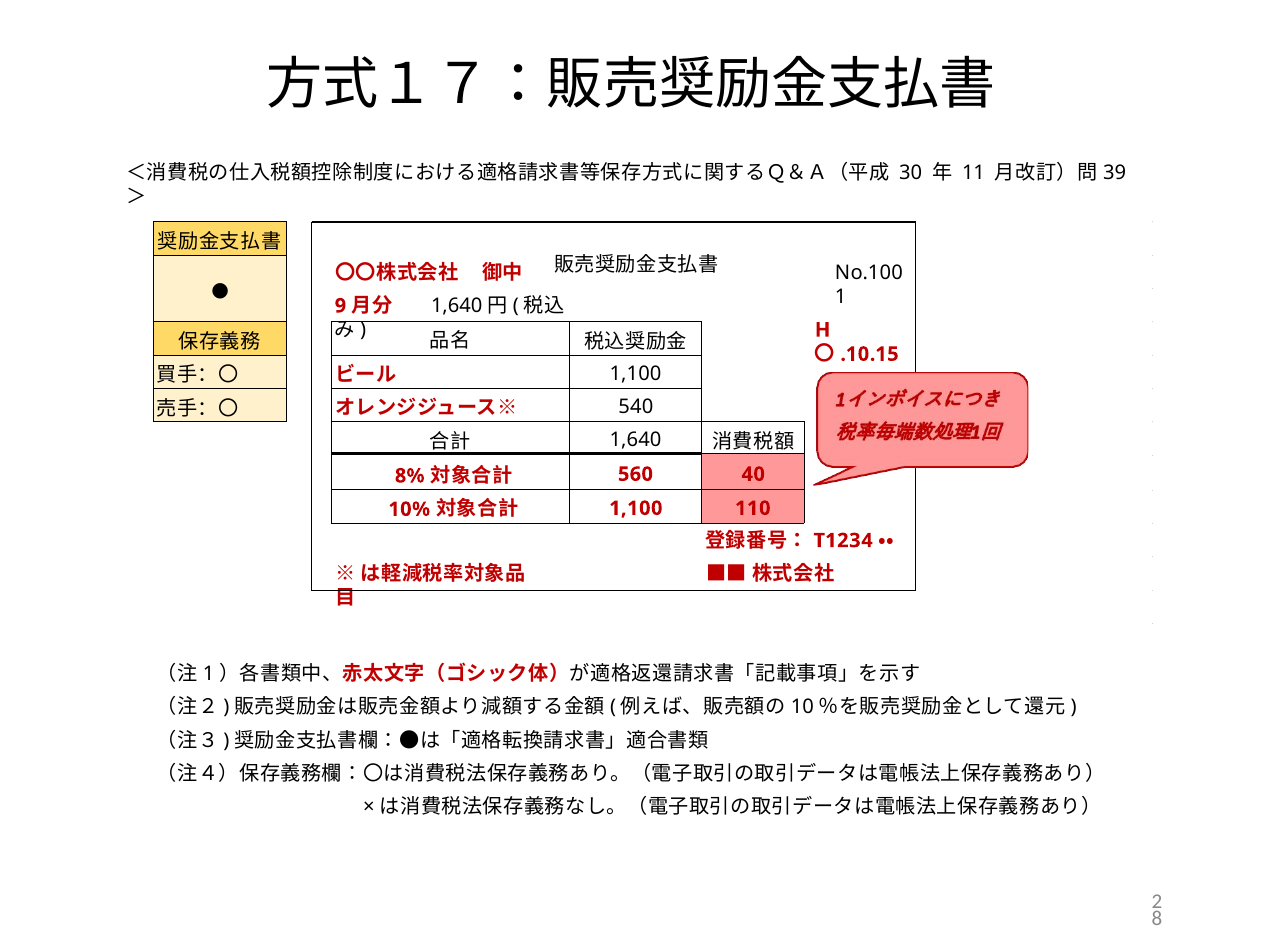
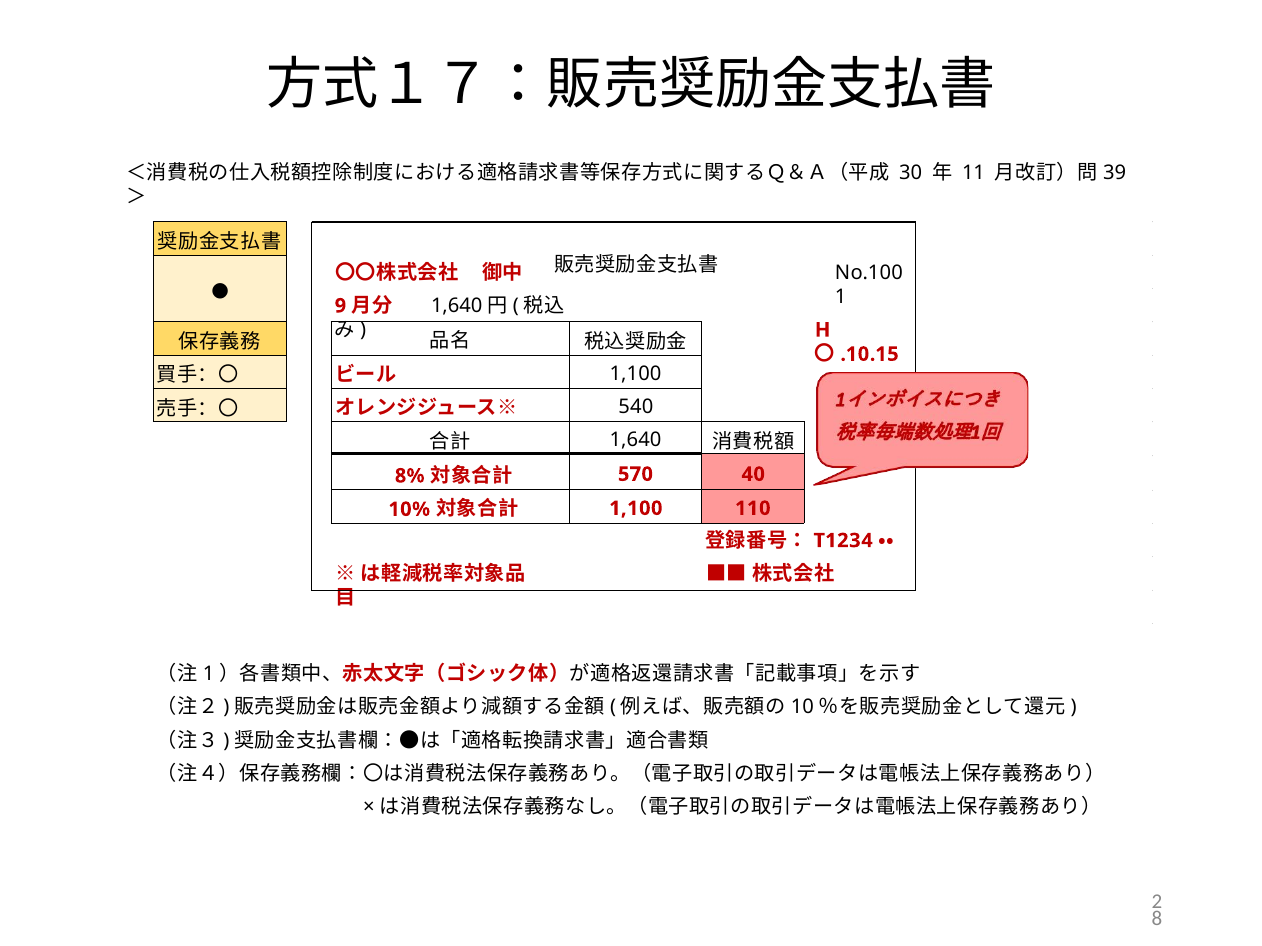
560: 560 -> 570
